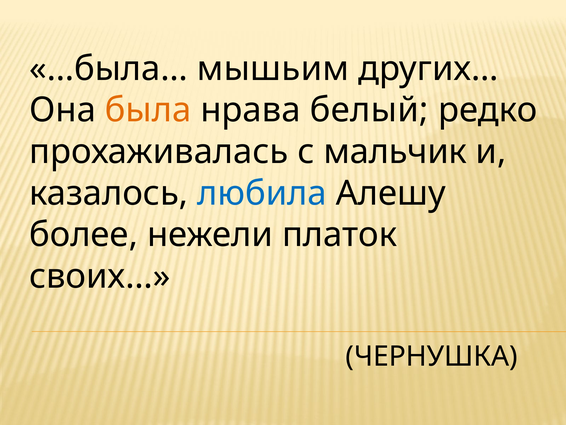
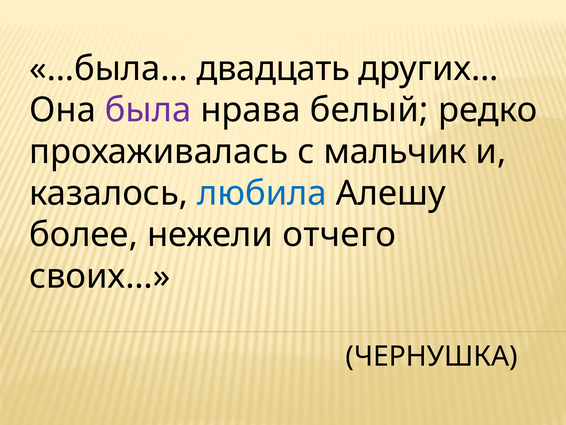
мышьим: мышьим -> двадцать
была colour: orange -> purple
платок: платок -> отчего
